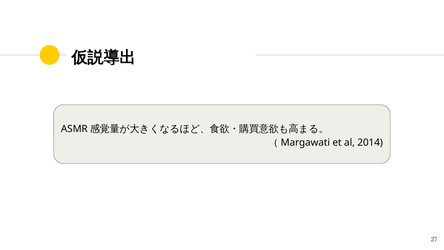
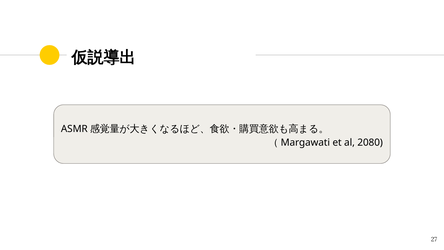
2014: 2014 -> 2080
